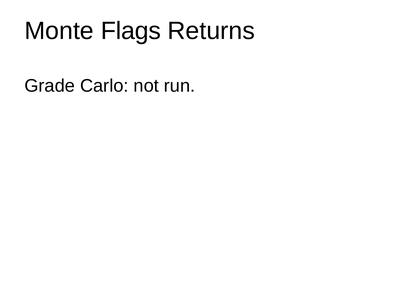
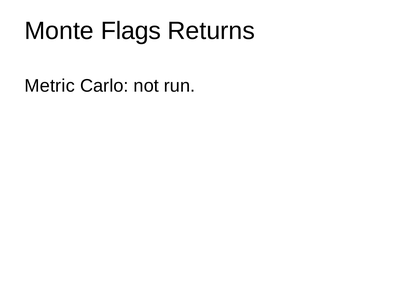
Grade: Grade -> Metric
